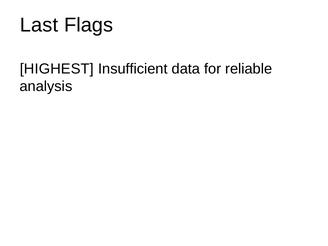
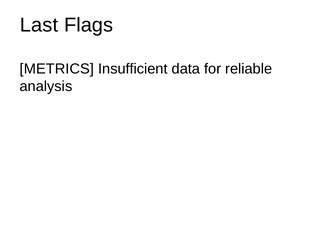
HIGHEST: HIGHEST -> METRICS
